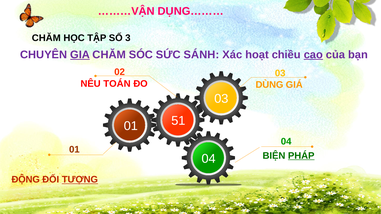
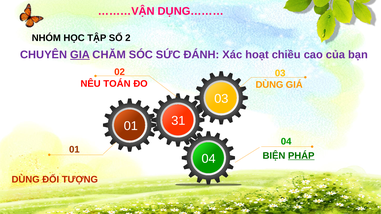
CHĂM at (46, 38): CHĂM -> NHÓM
3: 3 -> 2
SÁNH: SÁNH -> ĐÁNH
cao underline: present -> none
51: 51 -> 31
ĐỘNG at (26, 180): ĐỘNG -> DÙNG
TƯỢNG underline: present -> none
